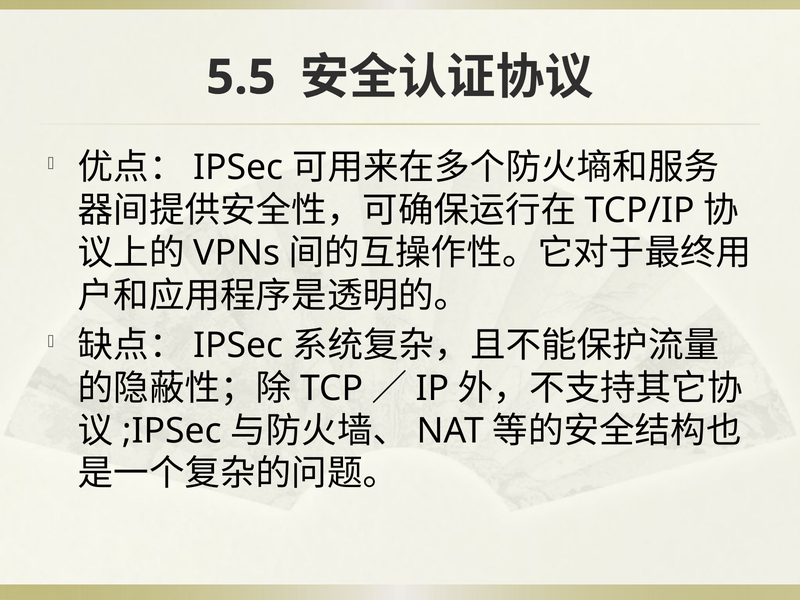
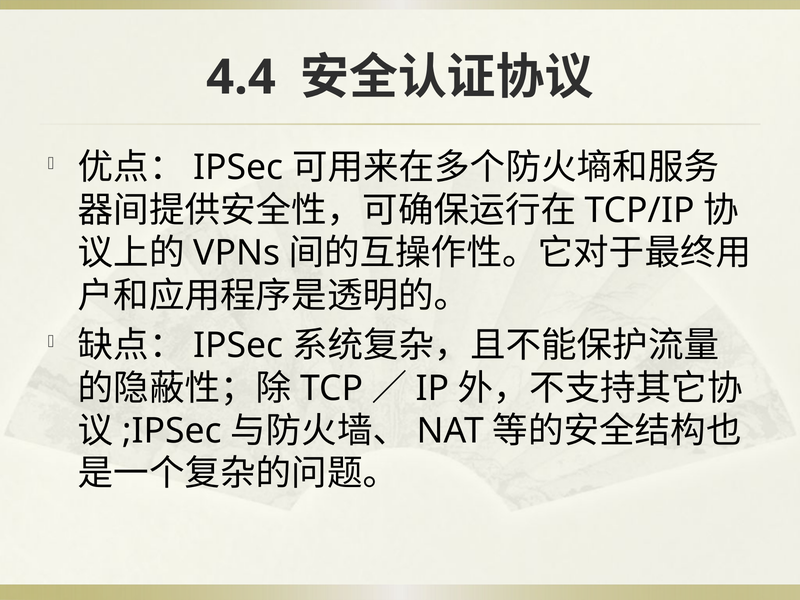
5.5: 5.5 -> 4.4
